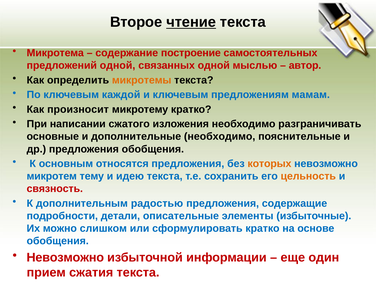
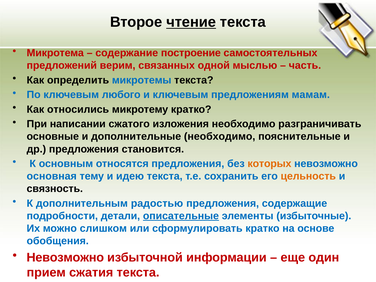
предложений одной: одной -> верим
автор: автор -> часть
микротемы colour: orange -> blue
каждой: каждой -> любого
произносит: произносит -> относились
предложения обобщения: обобщения -> становится
микротем: микротем -> основная
связность colour: red -> black
описательные underline: none -> present
